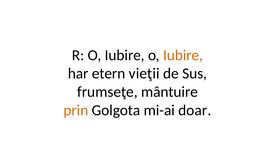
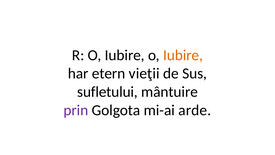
frumseţe: frumseţe -> sufletului
prin colour: orange -> purple
doar: doar -> arde
